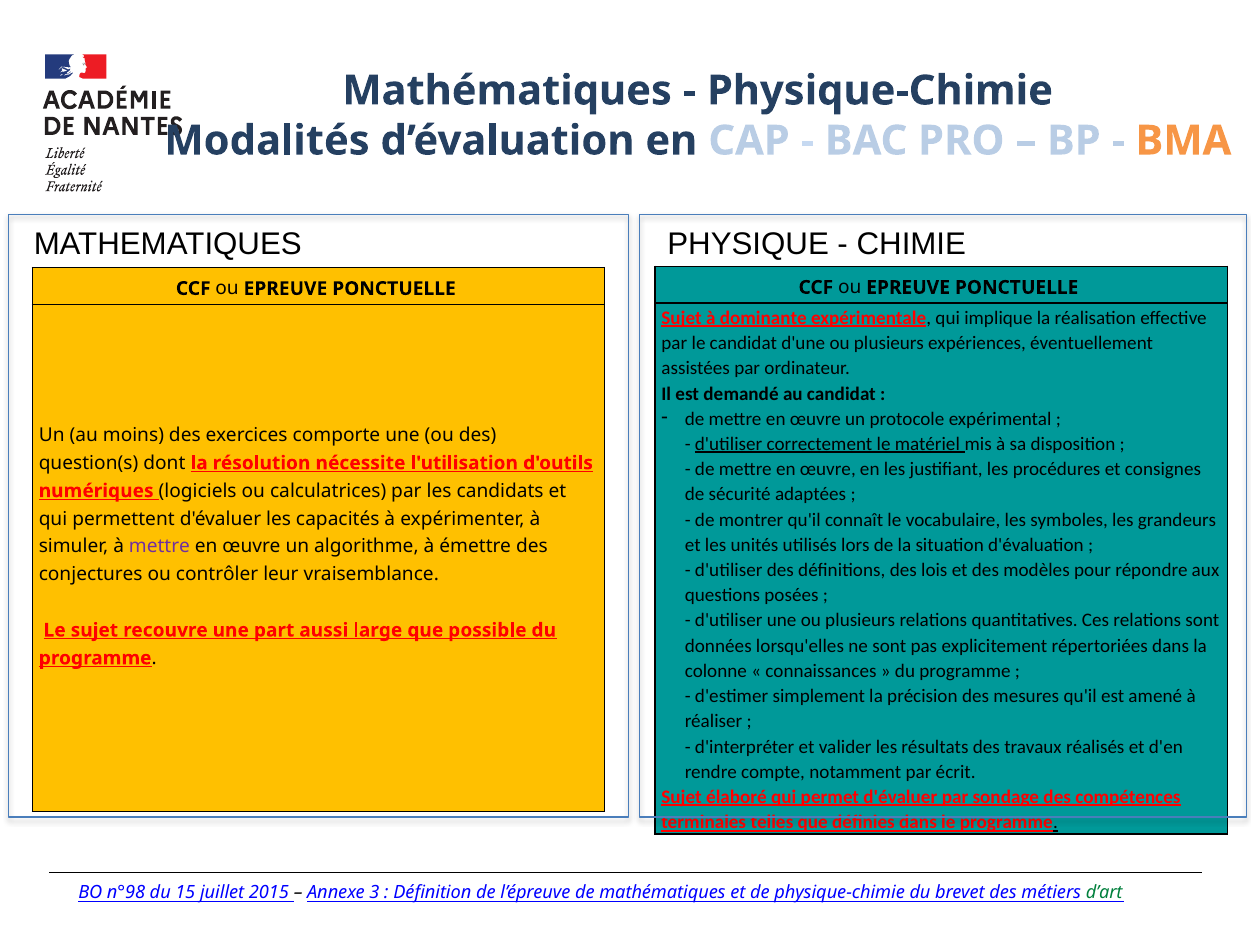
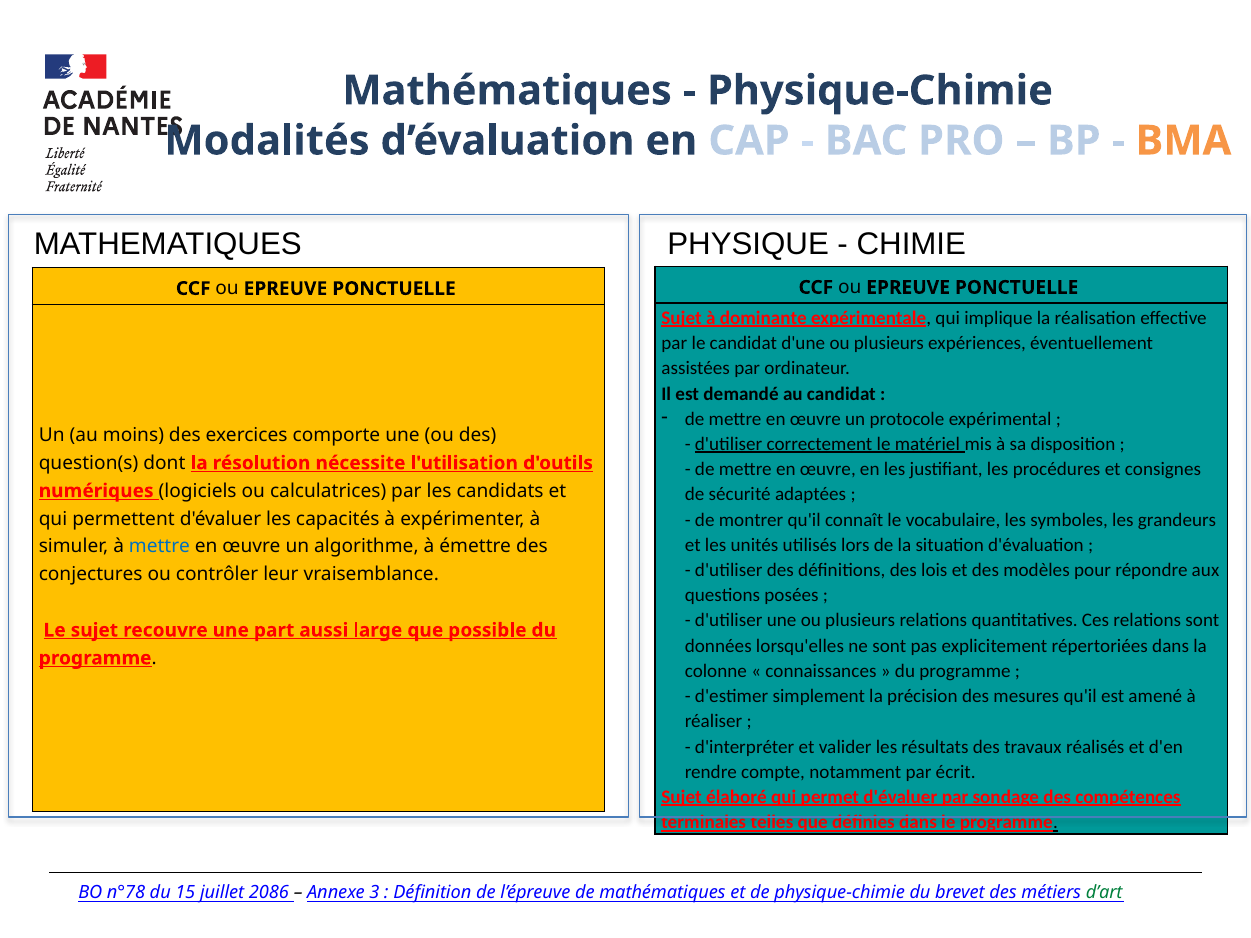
mettre at (159, 547) colour: purple -> blue
n°98: n°98 -> n°78
2015: 2015 -> 2086
